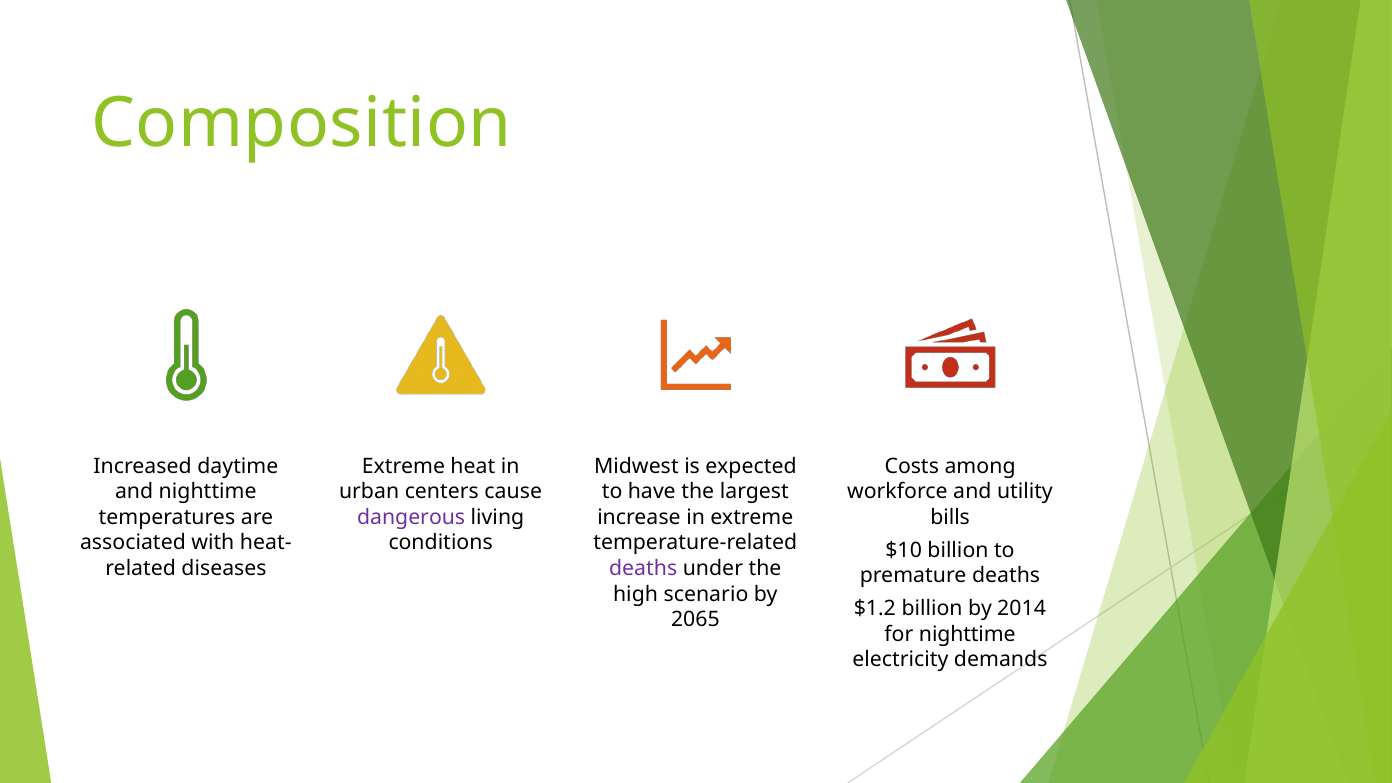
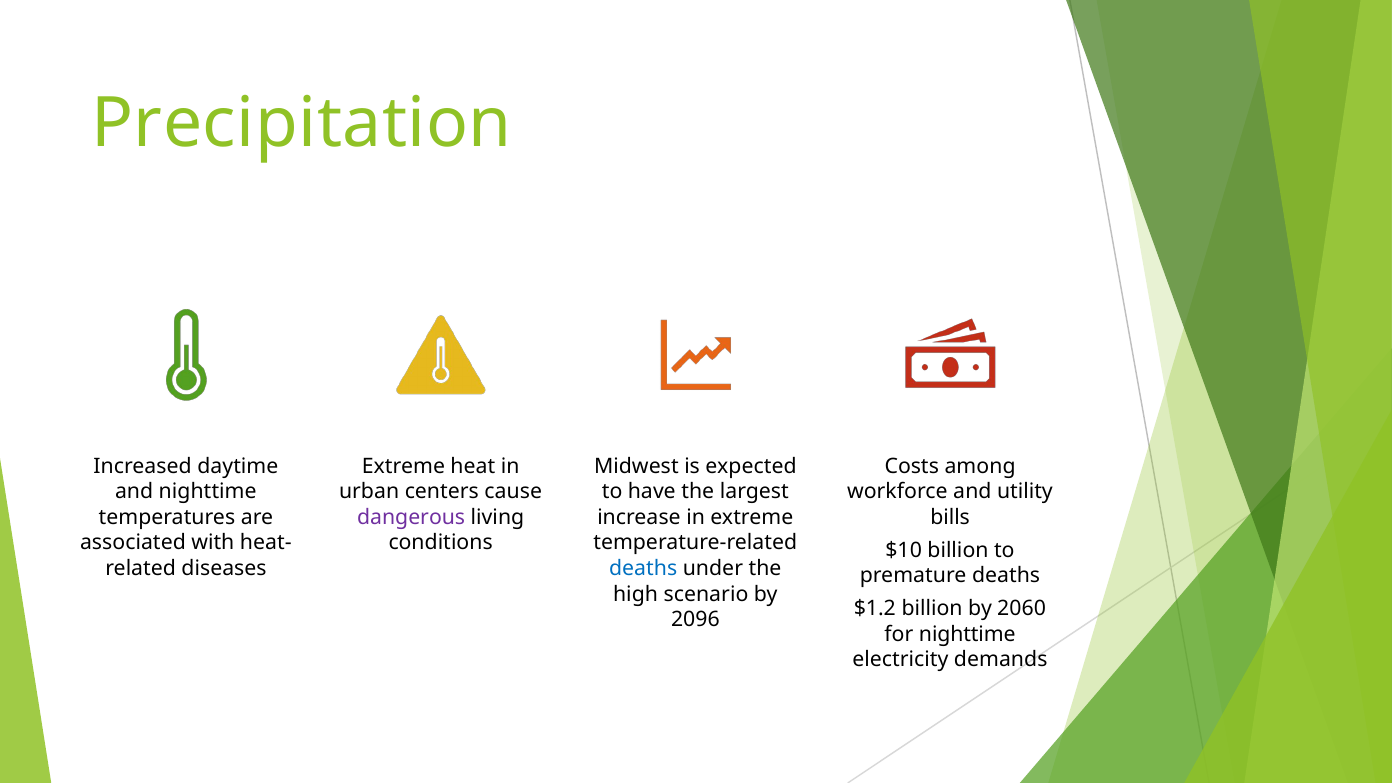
Composition: Composition -> Precipitation
deaths at (643, 568) colour: purple -> blue
2014: 2014 -> 2060
2065: 2065 -> 2096
